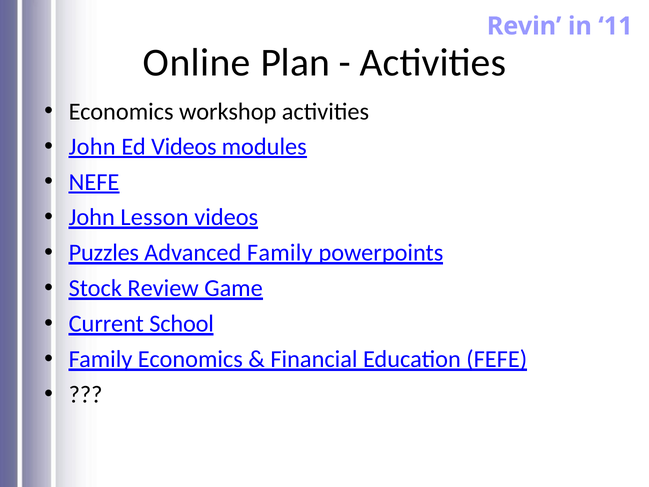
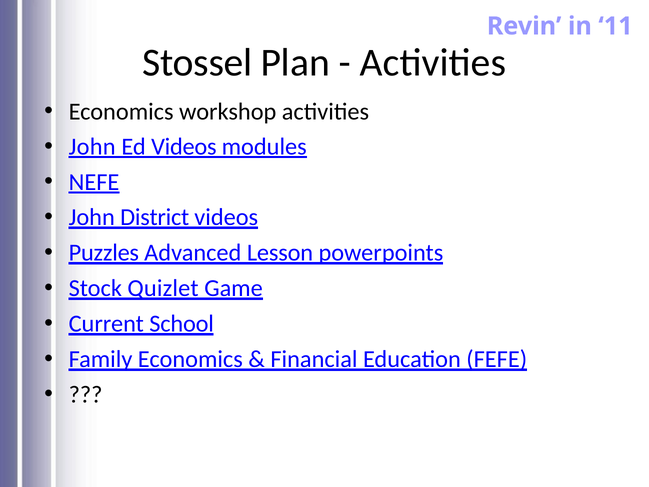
Online: Online -> Stossel
Lesson: Lesson -> District
Advanced Family: Family -> Lesson
Review: Review -> Quizlet
